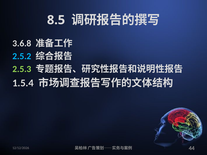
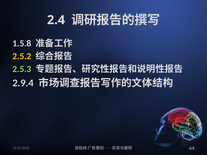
8.5: 8.5 -> 2.4
3.6.8: 3.6.8 -> 1.5.8
2.5.2 colour: light blue -> yellow
1.5.4: 1.5.4 -> 2.9.4
